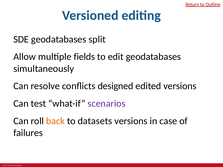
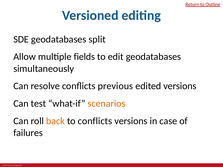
designed: designed -> previous
scenarios colour: purple -> orange
to datasets: datasets -> conflicts
